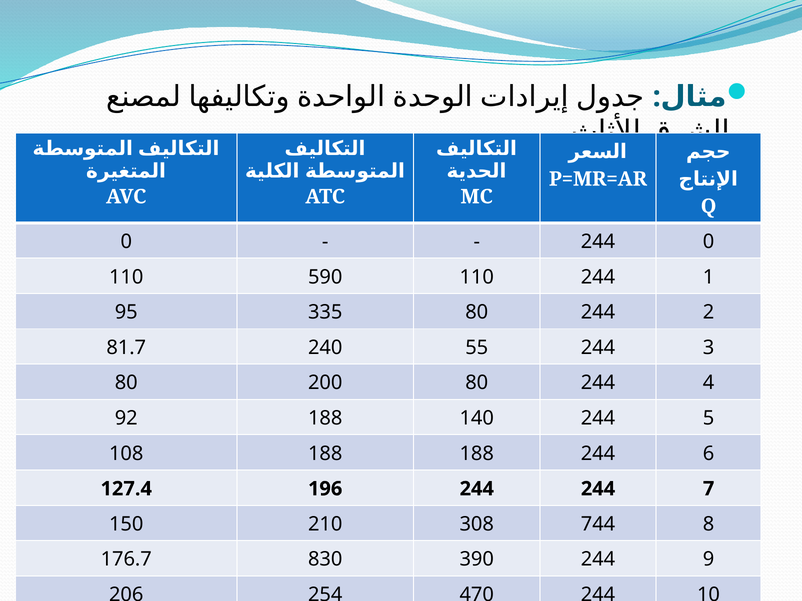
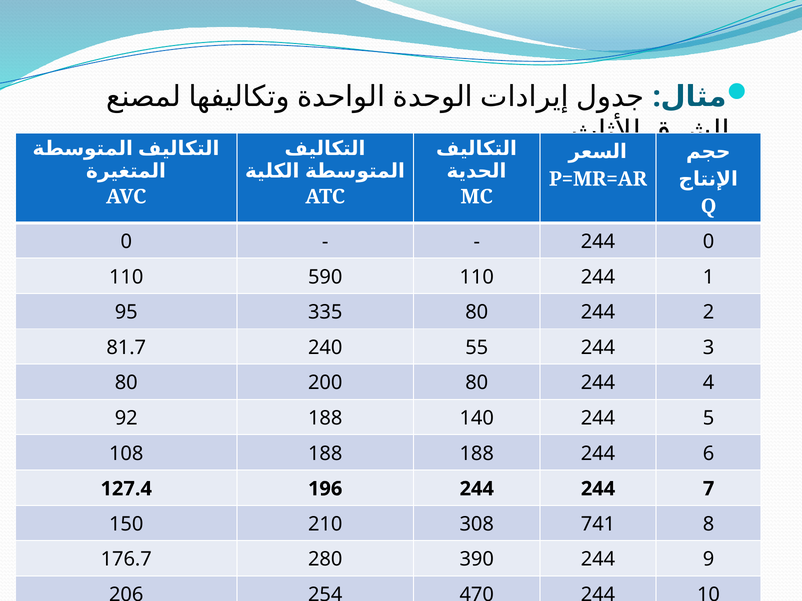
744: 744 -> 741
830: 830 -> 280
